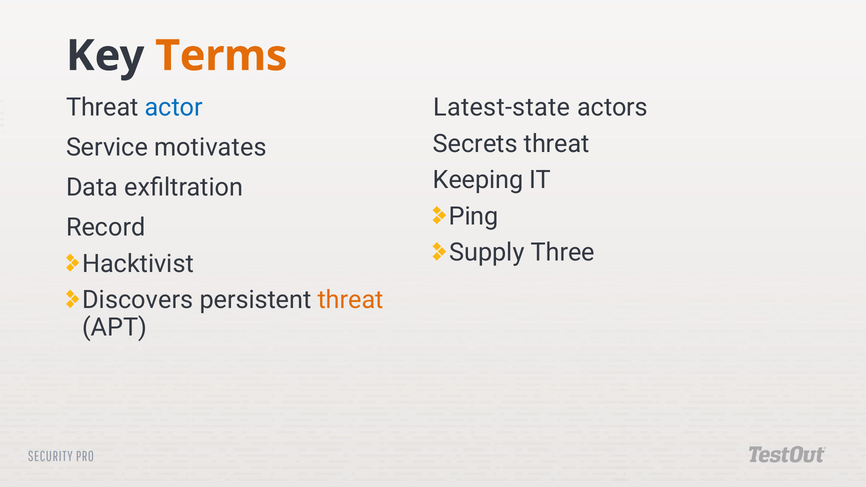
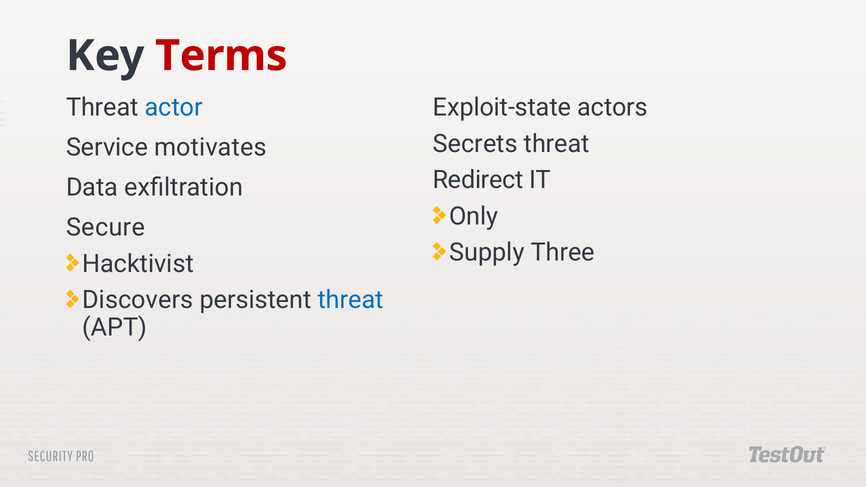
Terms colour: orange -> red
Latest-state: Latest-state -> Exploit-state
Keeping: Keeping -> Redirect
Ping: Ping -> Only
Record: Record -> Secure
threat at (351, 300) colour: orange -> blue
